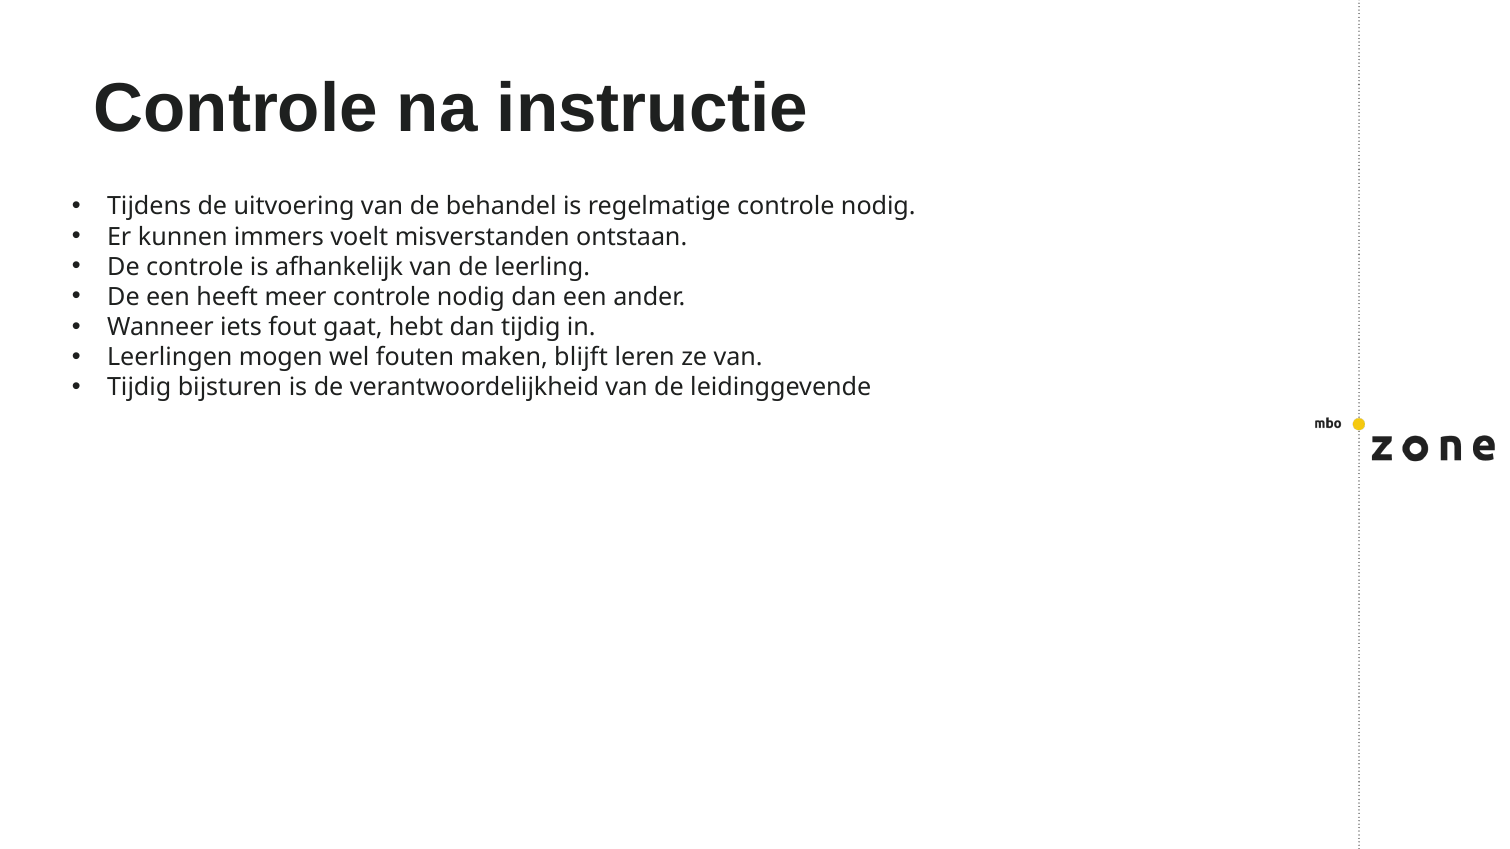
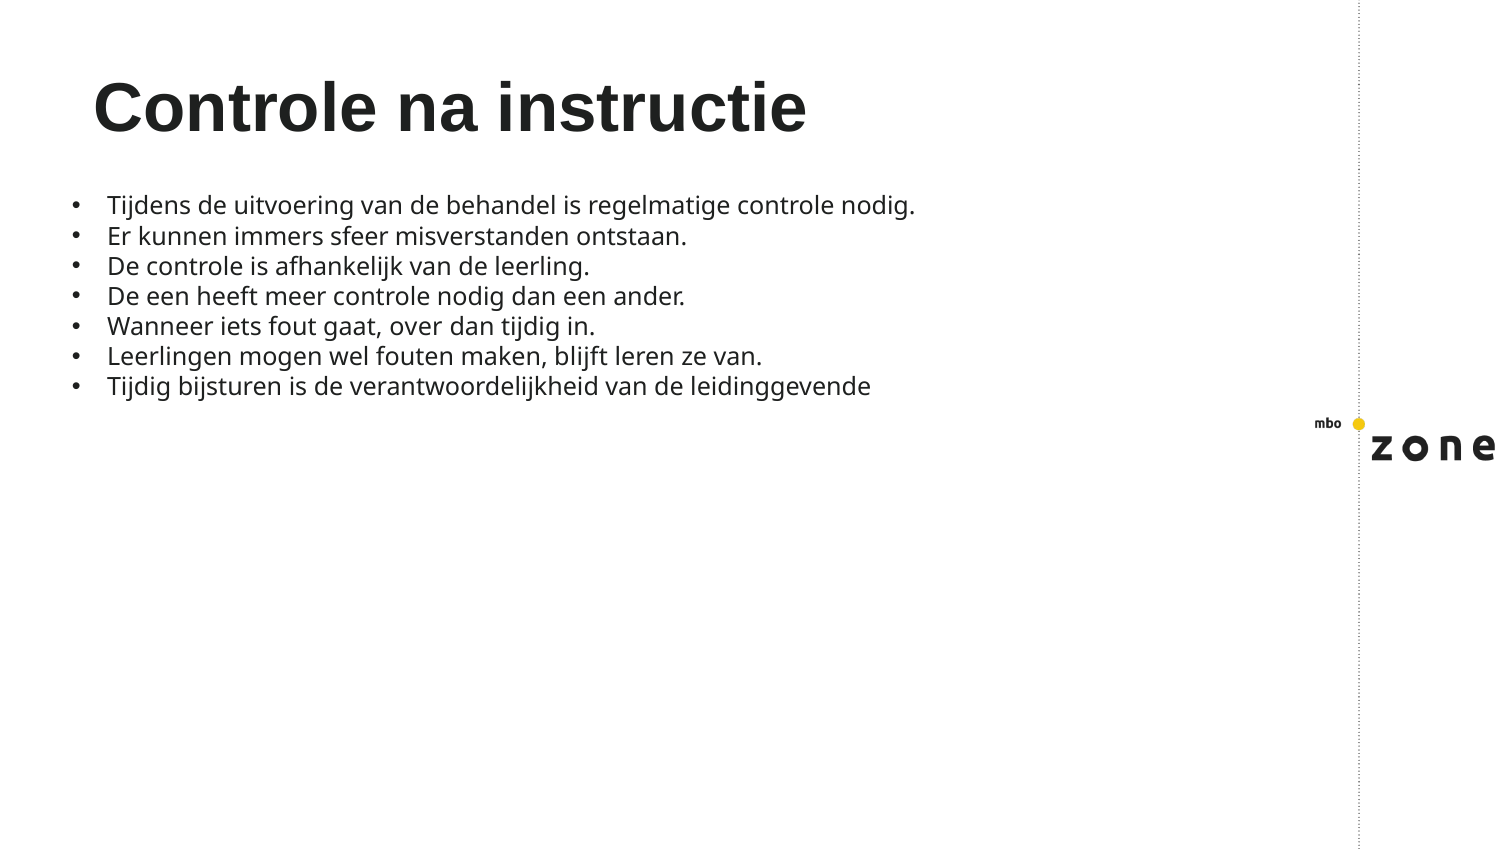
voelt: voelt -> sfeer
hebt: hebt -> over
